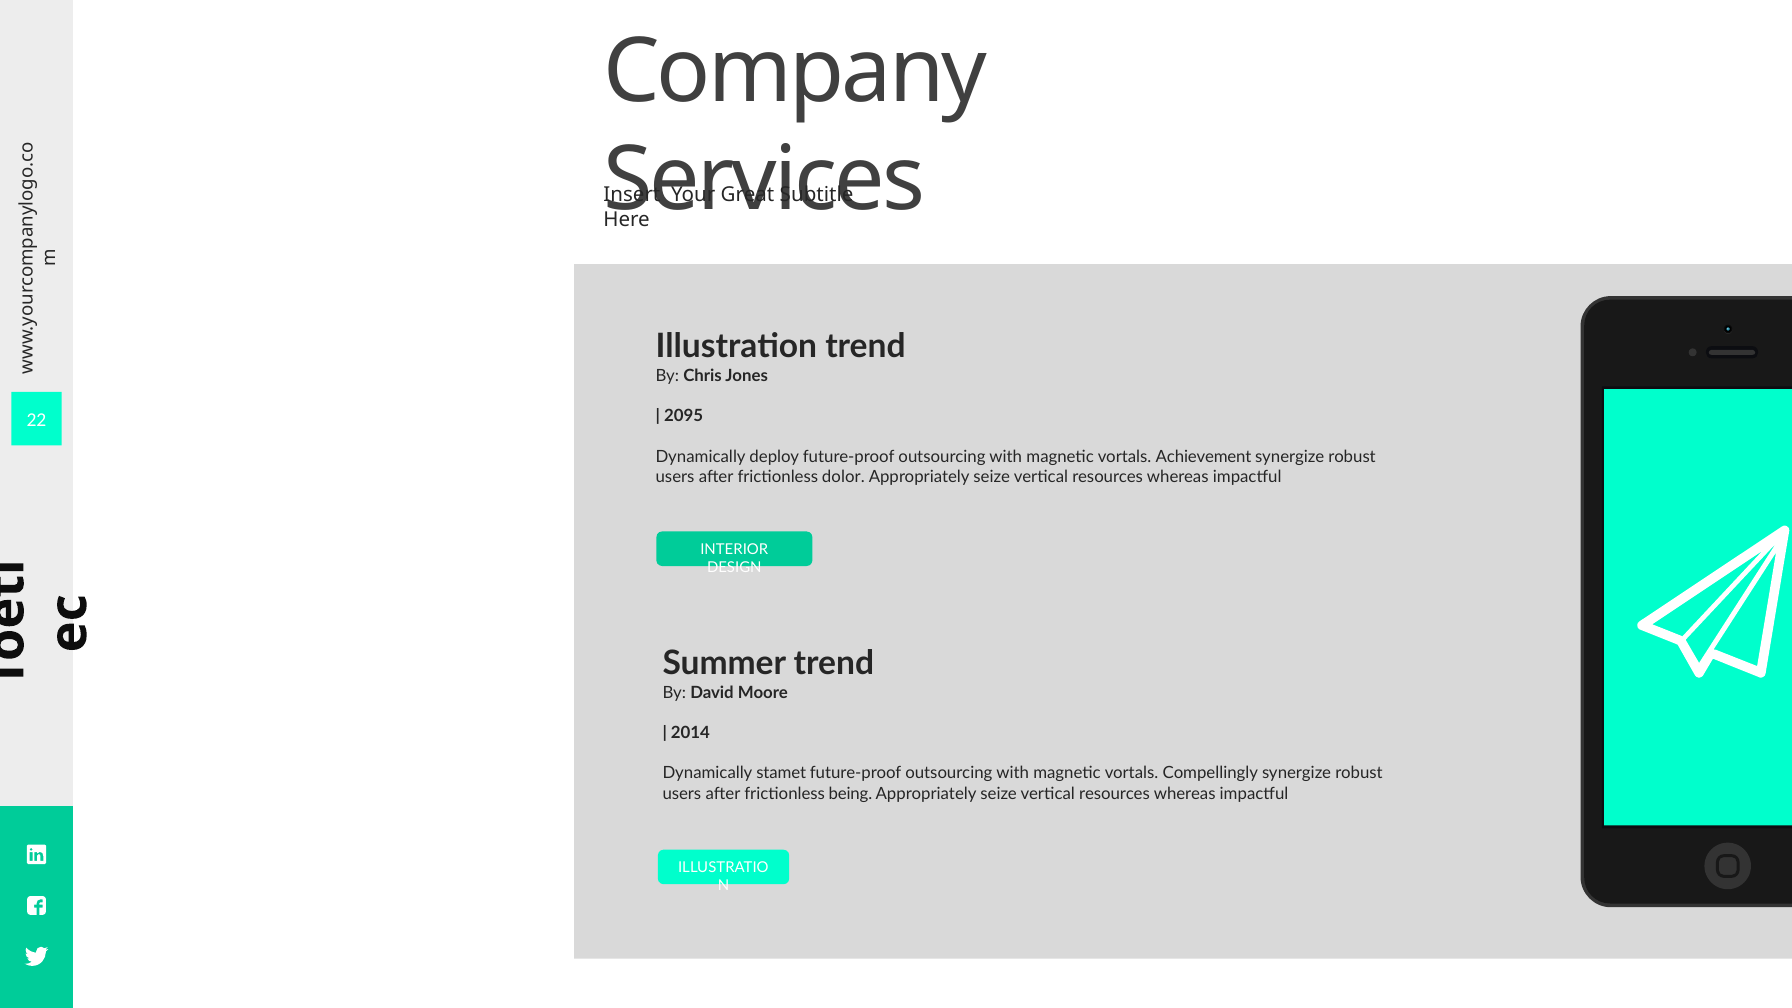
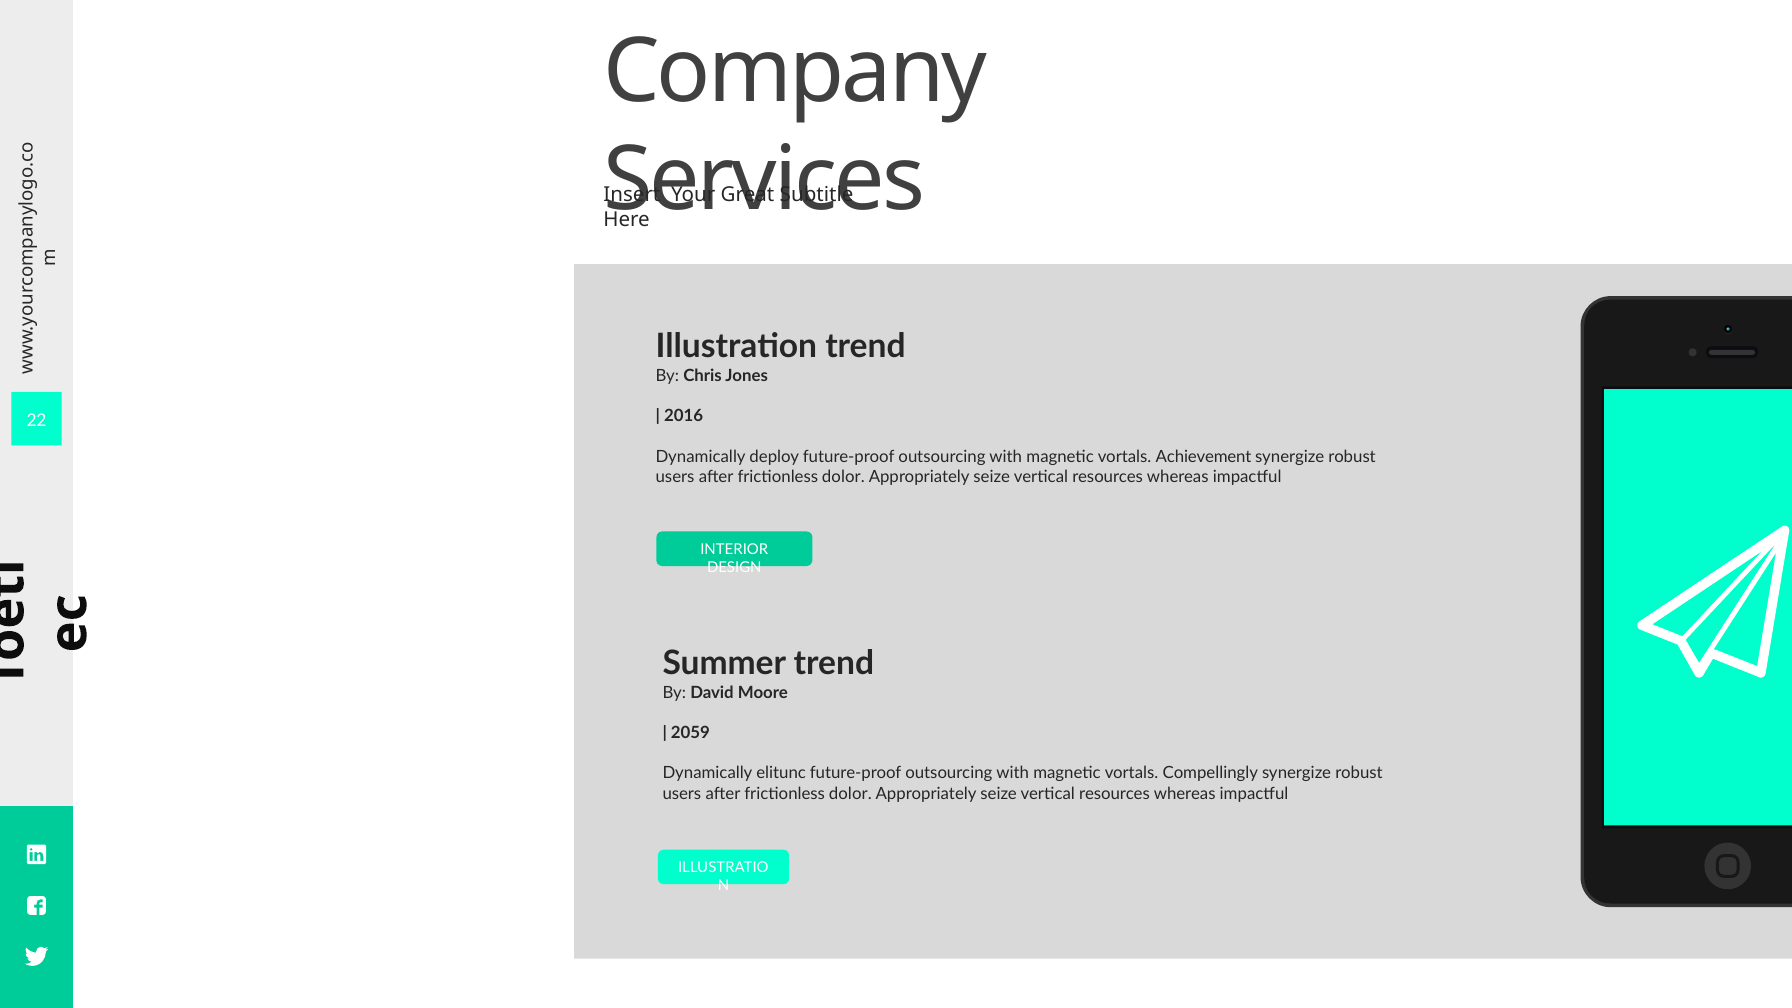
2095: 2095 -> 2016
2014: 2014 -> 2059
stamet: stamet -> elitunc
being at (850, 794): being -> dolor
